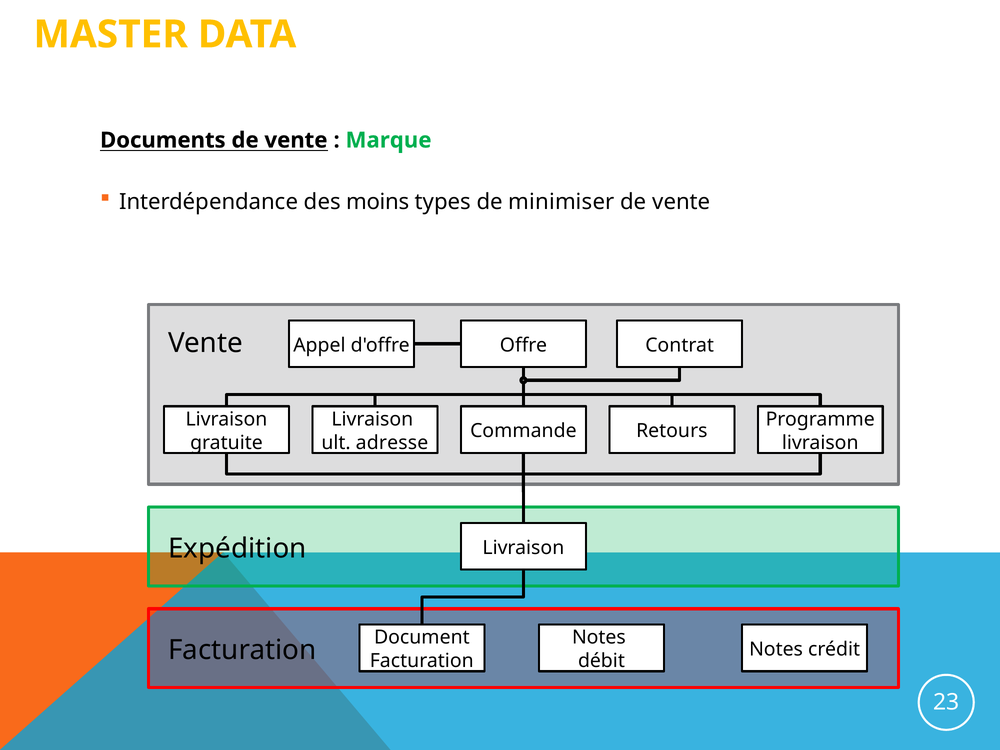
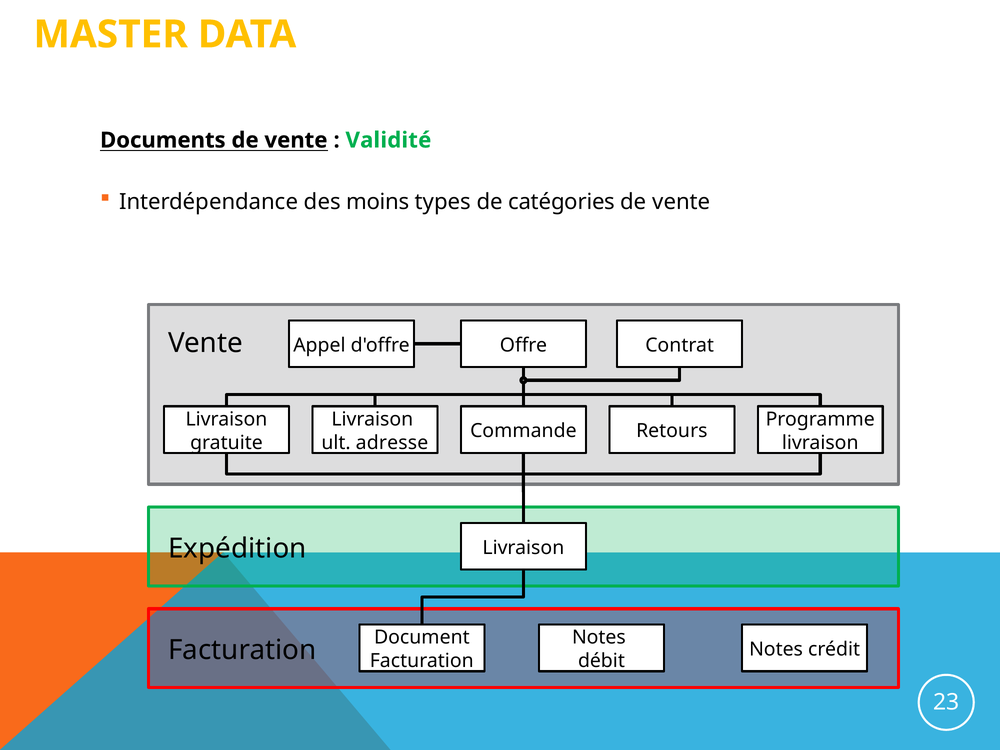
Marque: Marque -> Validité
minimiser: minimiser -> catégories
